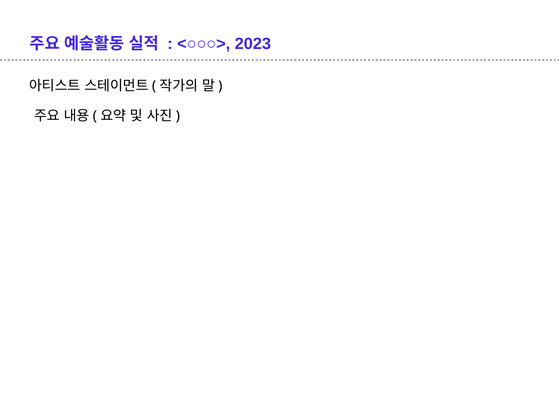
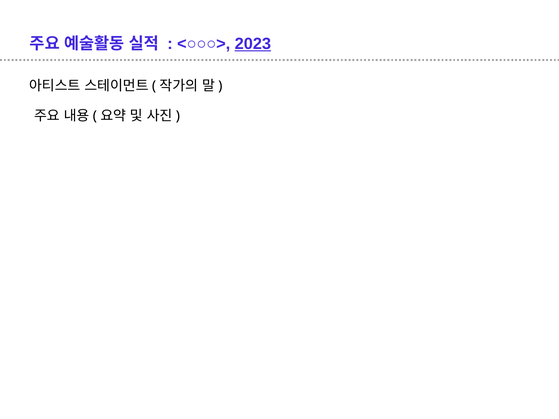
2023 underline: none -> present
